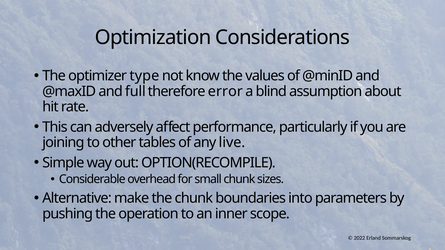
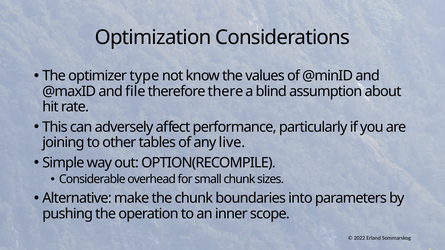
full: full -> file
error: error -> there
